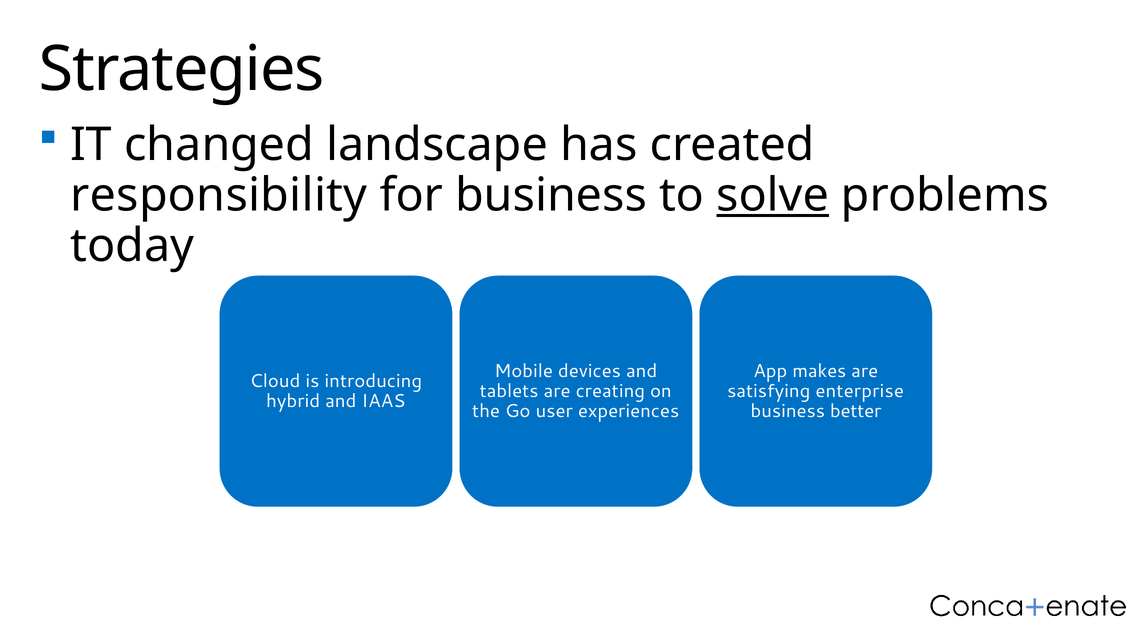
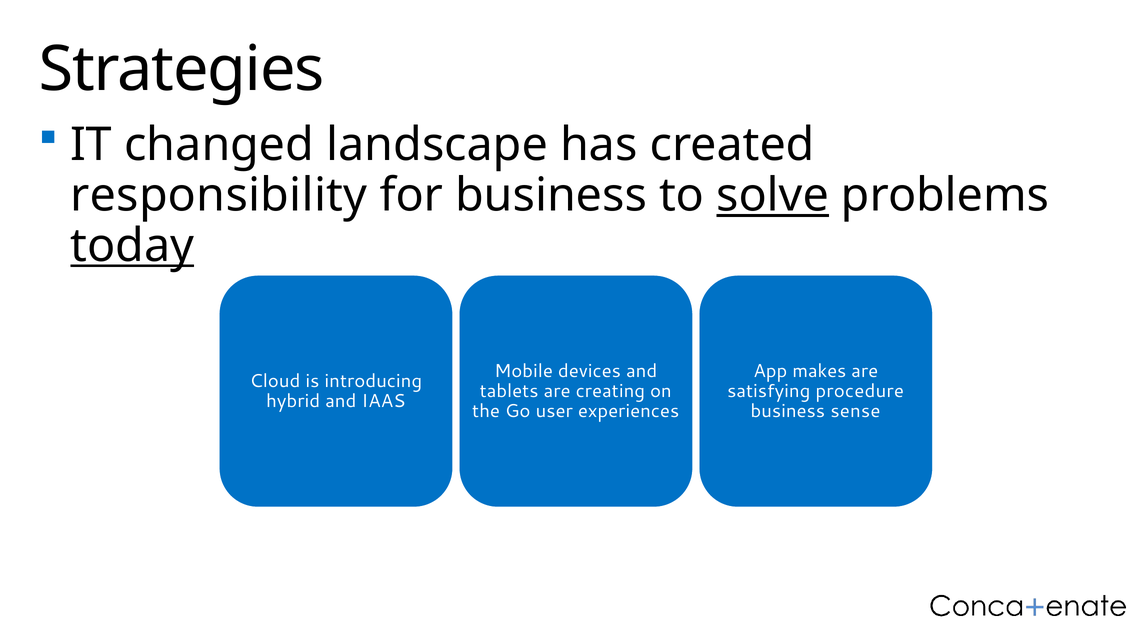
today underline: none -> present
enterprise: enterprise -> procedure
better: better -> sense
